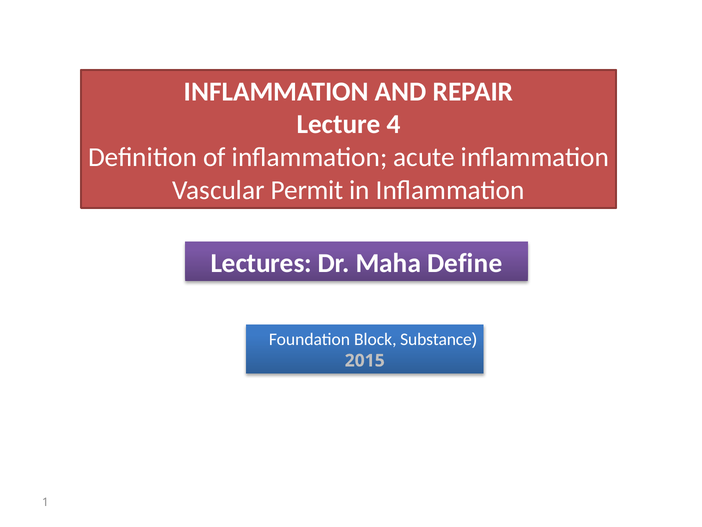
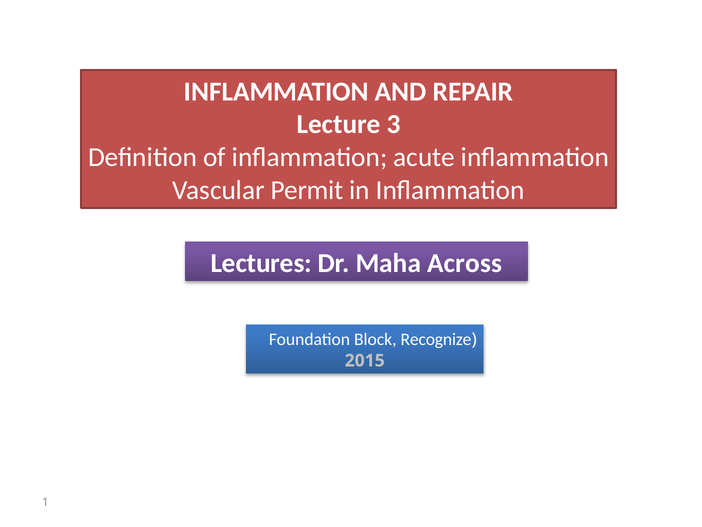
4: 4 -> 3
Define: Define -> Across
Substance: Substance -> Recognize
